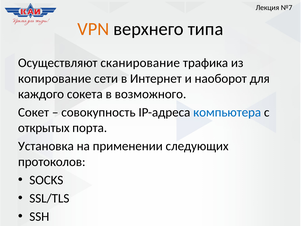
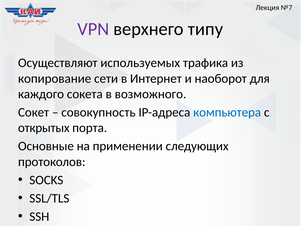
VPN colour: orange -> purple
типа: типа -> типу
сканирование: сканирование -> используемых
Установка: Установка -> Основные
